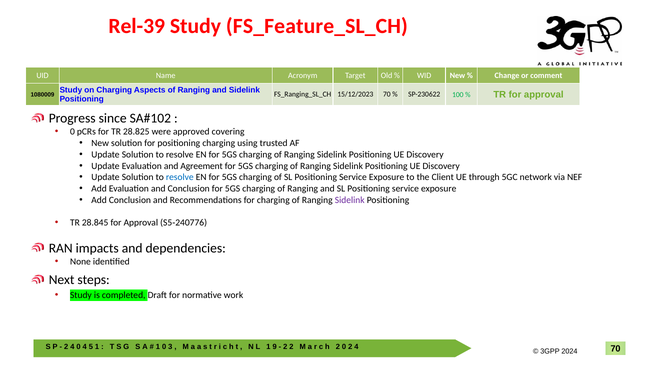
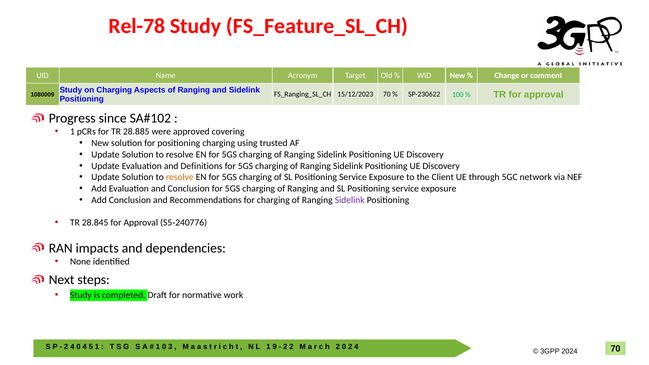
Rel-39: Rel-39 -> Rel-78
0 at (72, 132): 0 -> 1
28.825: 28.825 -> 28.885
Agreement: Agreement -> Definitions
resolve at (180, 177) colour: blue -> orange
